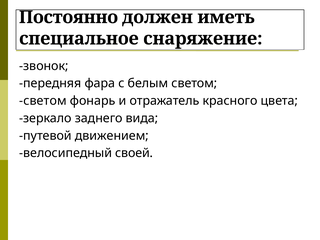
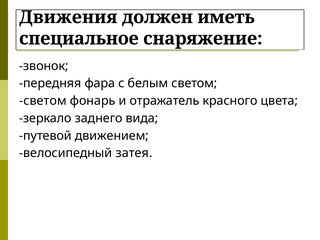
Постоянно: Постоянно -> Движения
своей: своей -> затея
